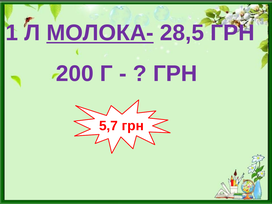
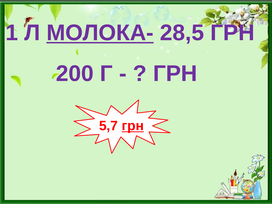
грн at (133, 126) underline: none -> present
